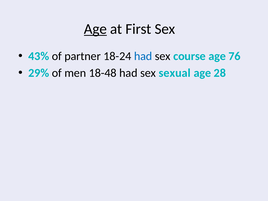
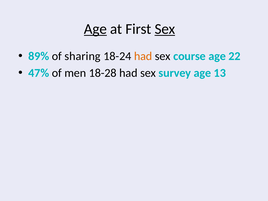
Sex at (165, 29) underline: none -> present
43%: 43% -> 89%
partner: partner -> sharing
had at (143, 56) colour: blue -> orange
76: 76 -> 22
29%: 29% -> 47%
18-48: 18-48 -> 18-28
sexual: sexual -> survey
28: 28 -> 13
